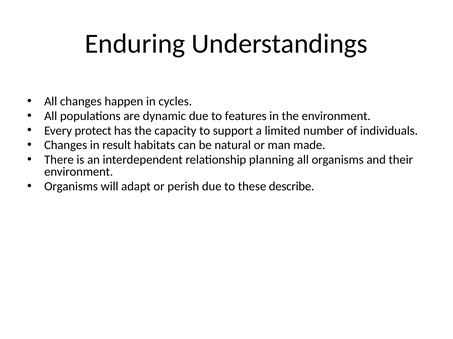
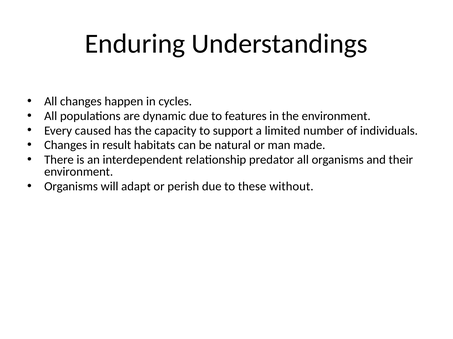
protect: protect -> caused
planning: planning -> predator
describe: describe -> without
